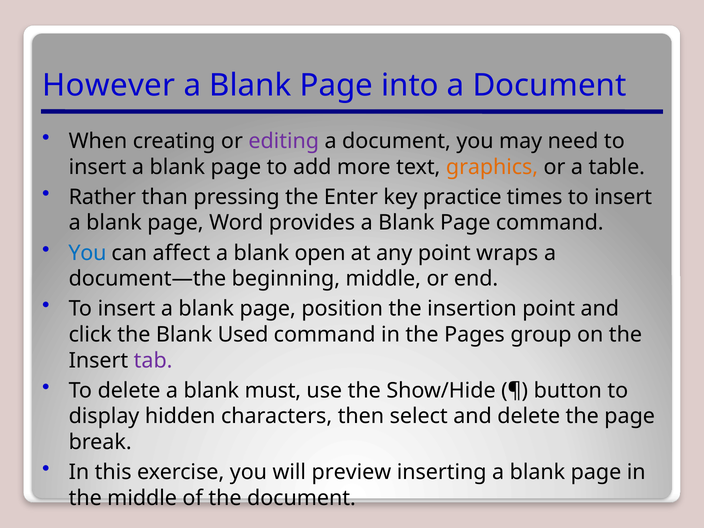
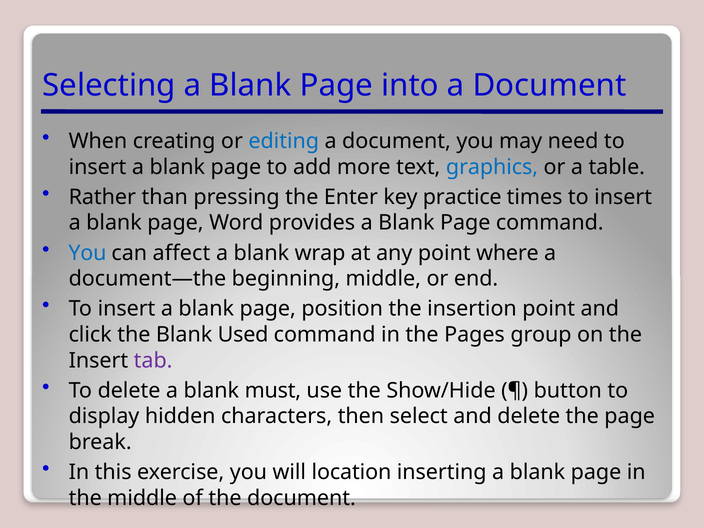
However: However -> Selecting
editing colour: purple -> blue
graphics colour: orange -> blue
open: open -> wrap
wraps: wraps -> where
preview: preview -> location
